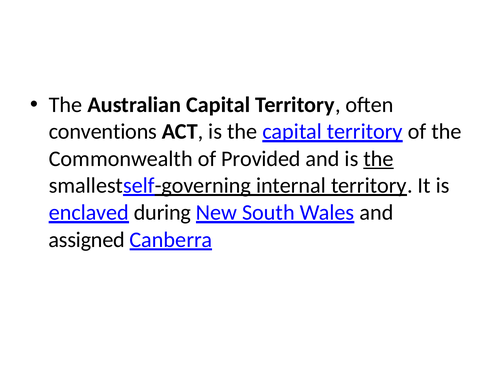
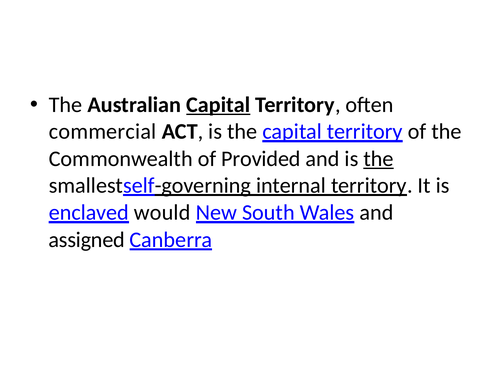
Capital at (218, 105) underline: none -> present
conventions: conventions -> commercial
during: during -> would
